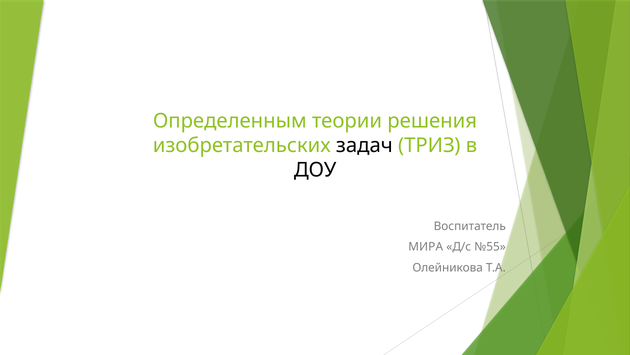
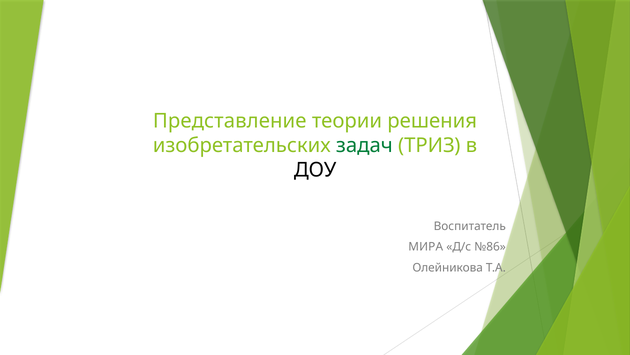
Определенным: Определенным -> Представление
задач colour: black -> green
№55: №55 -> №86
